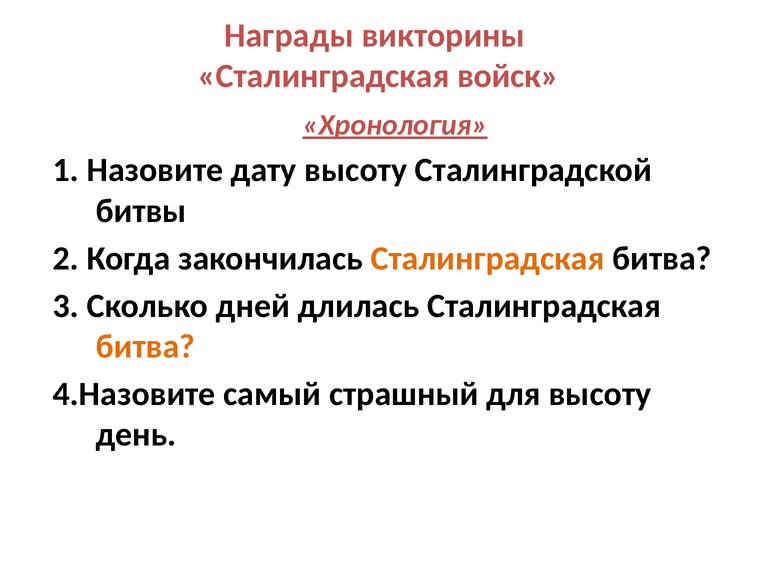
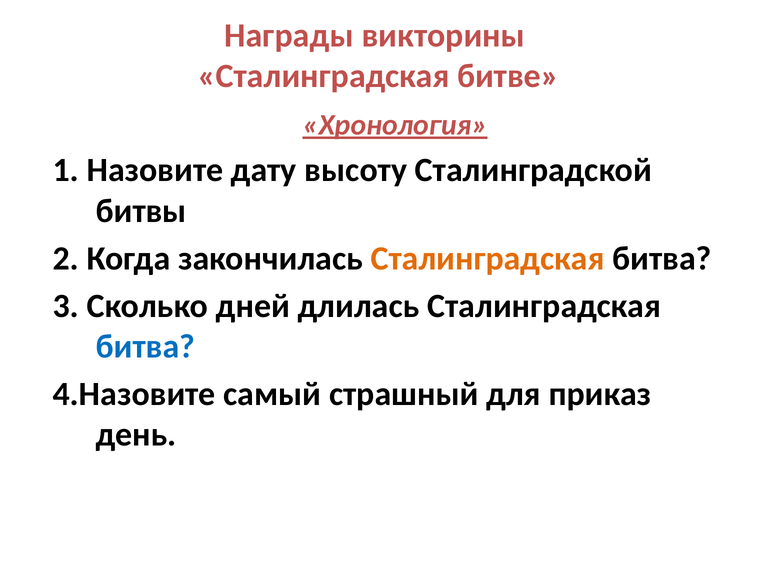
войск: войск -> битве
битва at (145, 347) colour: orange -> blue
для высоту: высоту -> приказ
